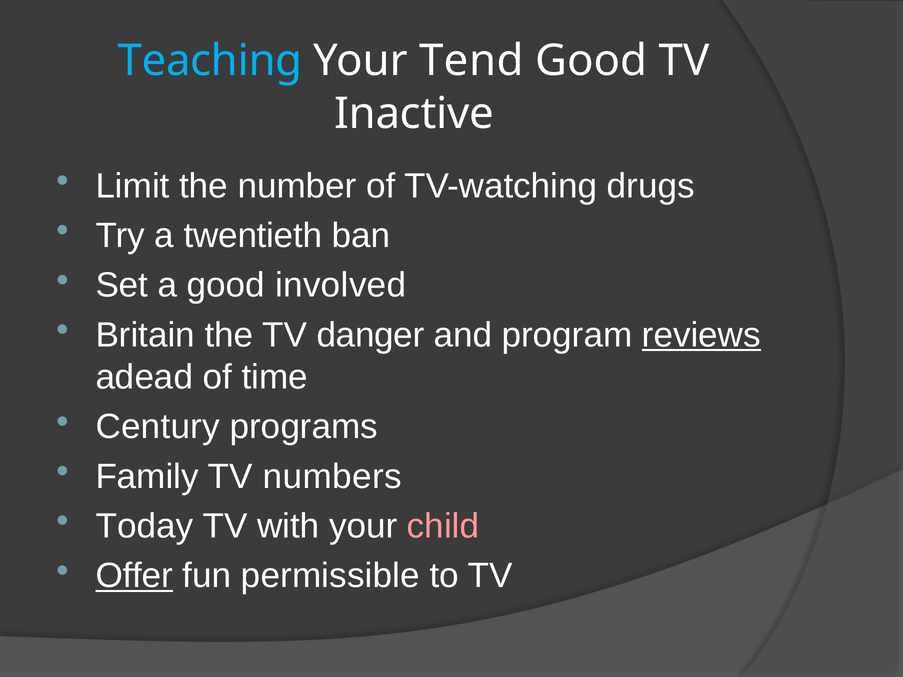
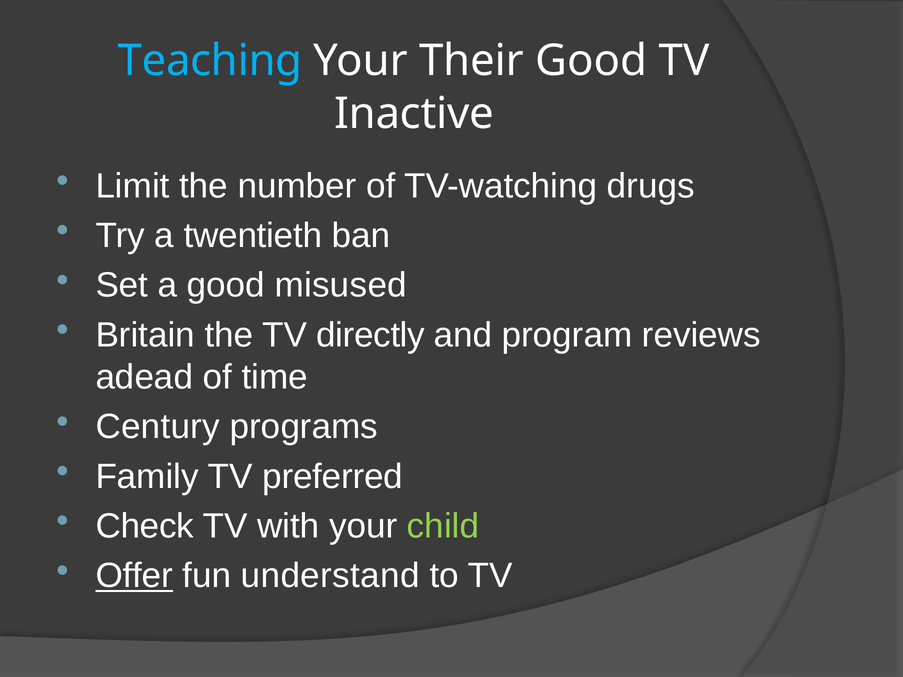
Tend: Tend -> Their
involved: involved -> misused
danger: danger -> directly
reviews underline: present -> none
numbers: numbers -> preferred
Today: Today -> Check
child colour: pink -> light green
permissible: permissible -> understand
